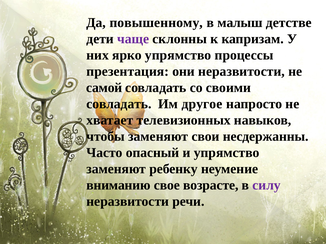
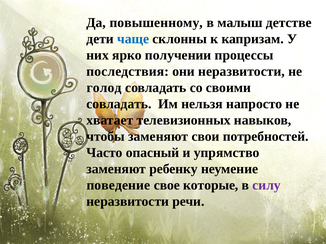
чаще colour: purple -> blue
ярко упрямство: упрямство -> получении
презентация: презентация -> последствия
самой: самой -> голод
другое: другое -> нельзя
несдержанны: несдержанны -> потребностей
вниманию: вниманию -> поведение
возрасте: возрасте -> которые
